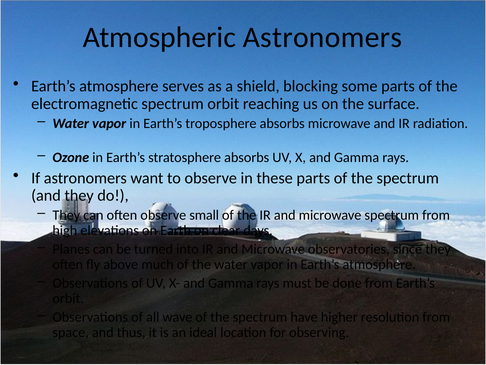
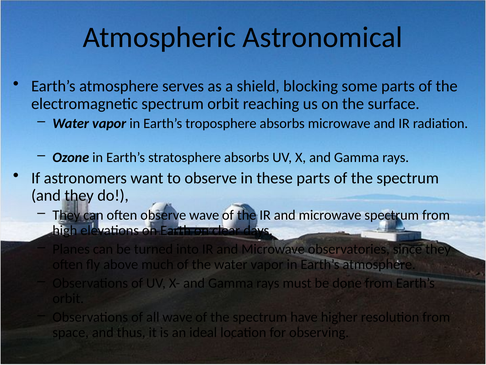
Atmospheric Astronomers: Astronomers -> Astronomical
observe small: small -> wave
